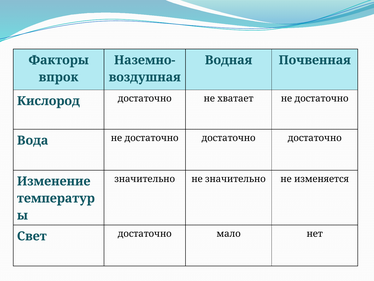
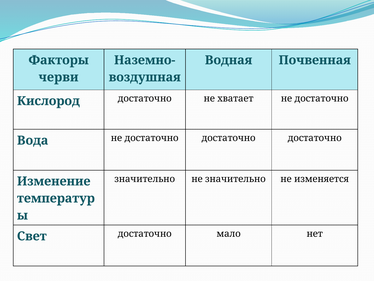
впрок: впрок -> черви
